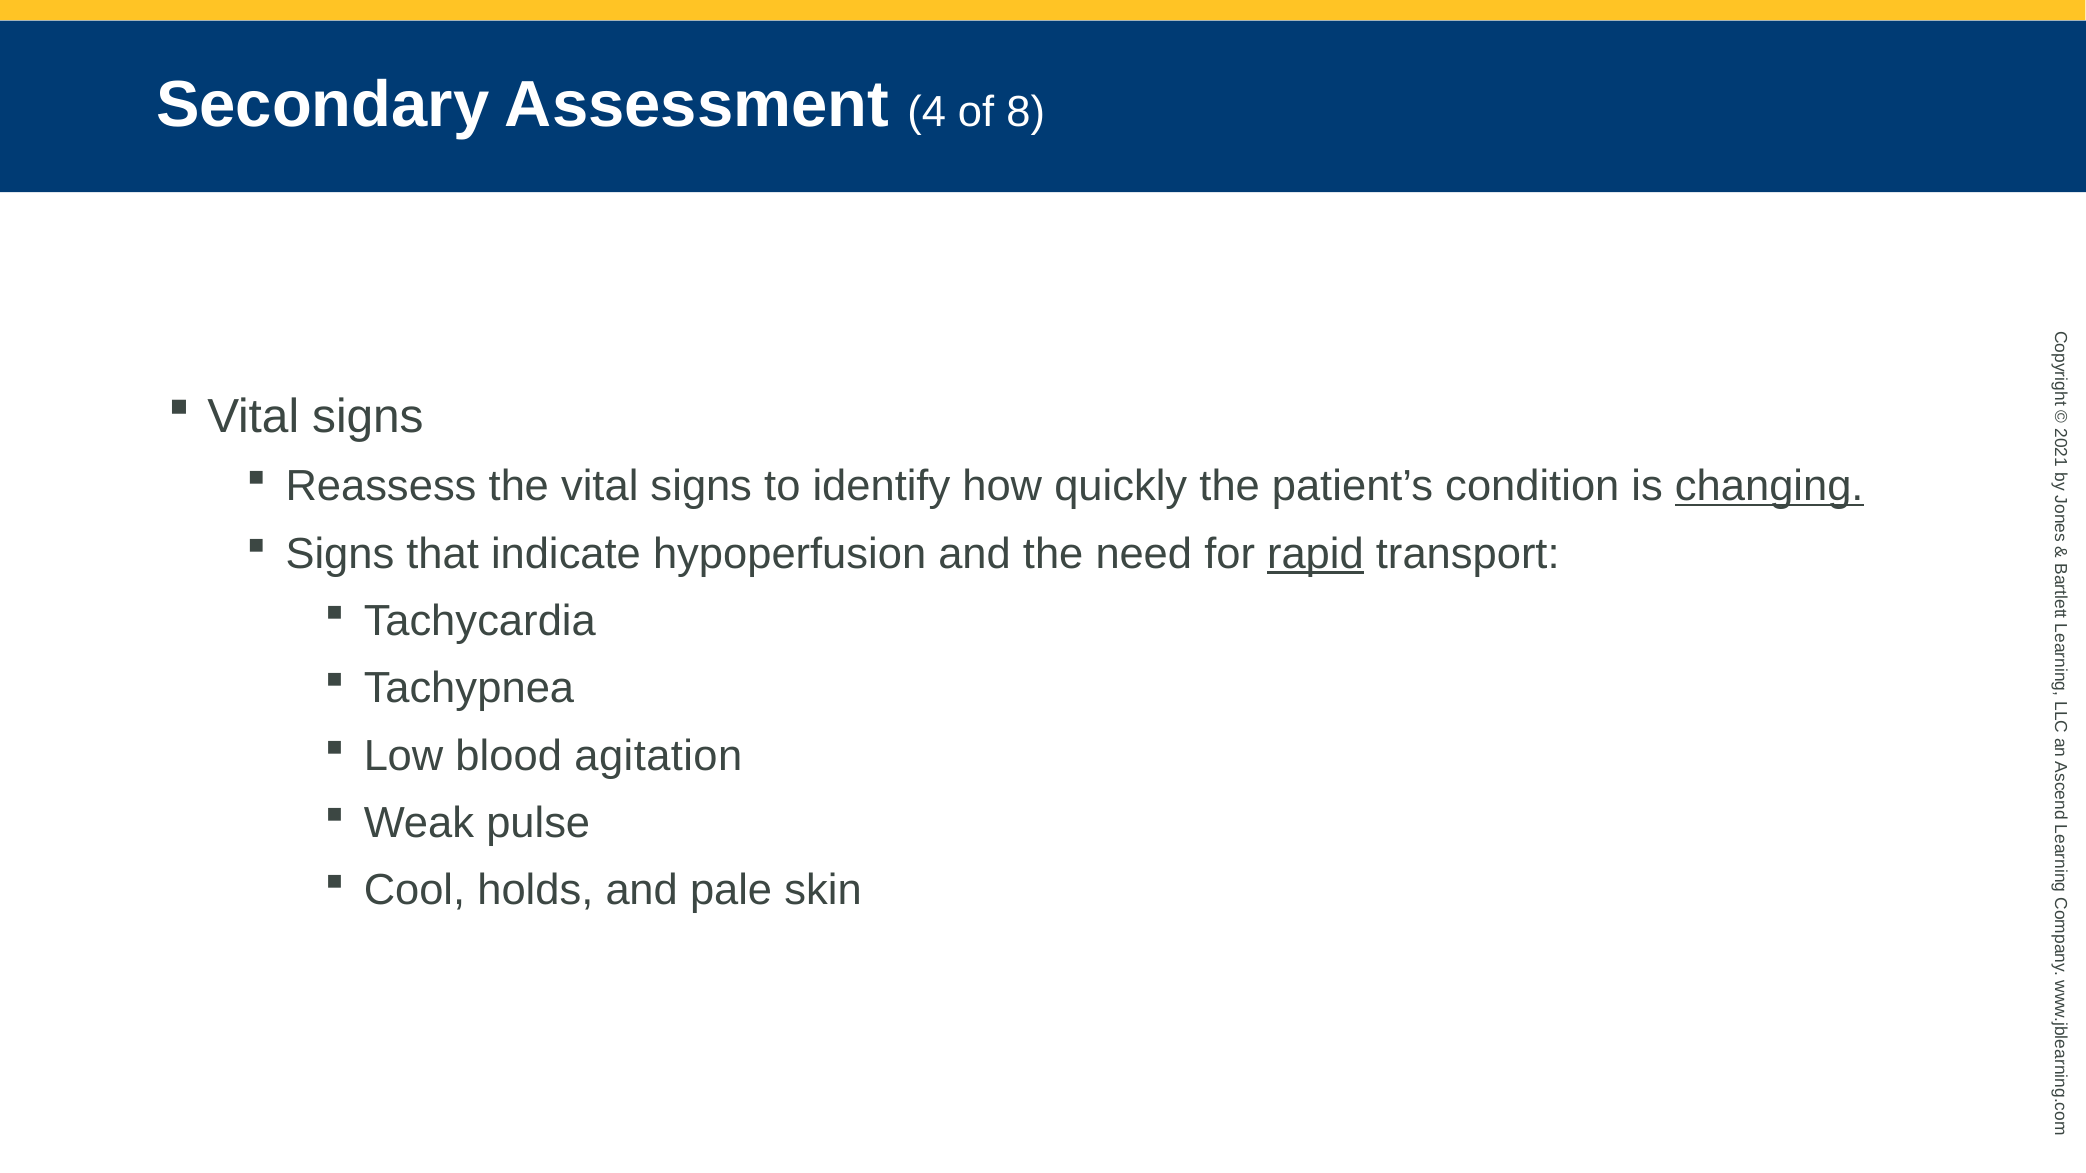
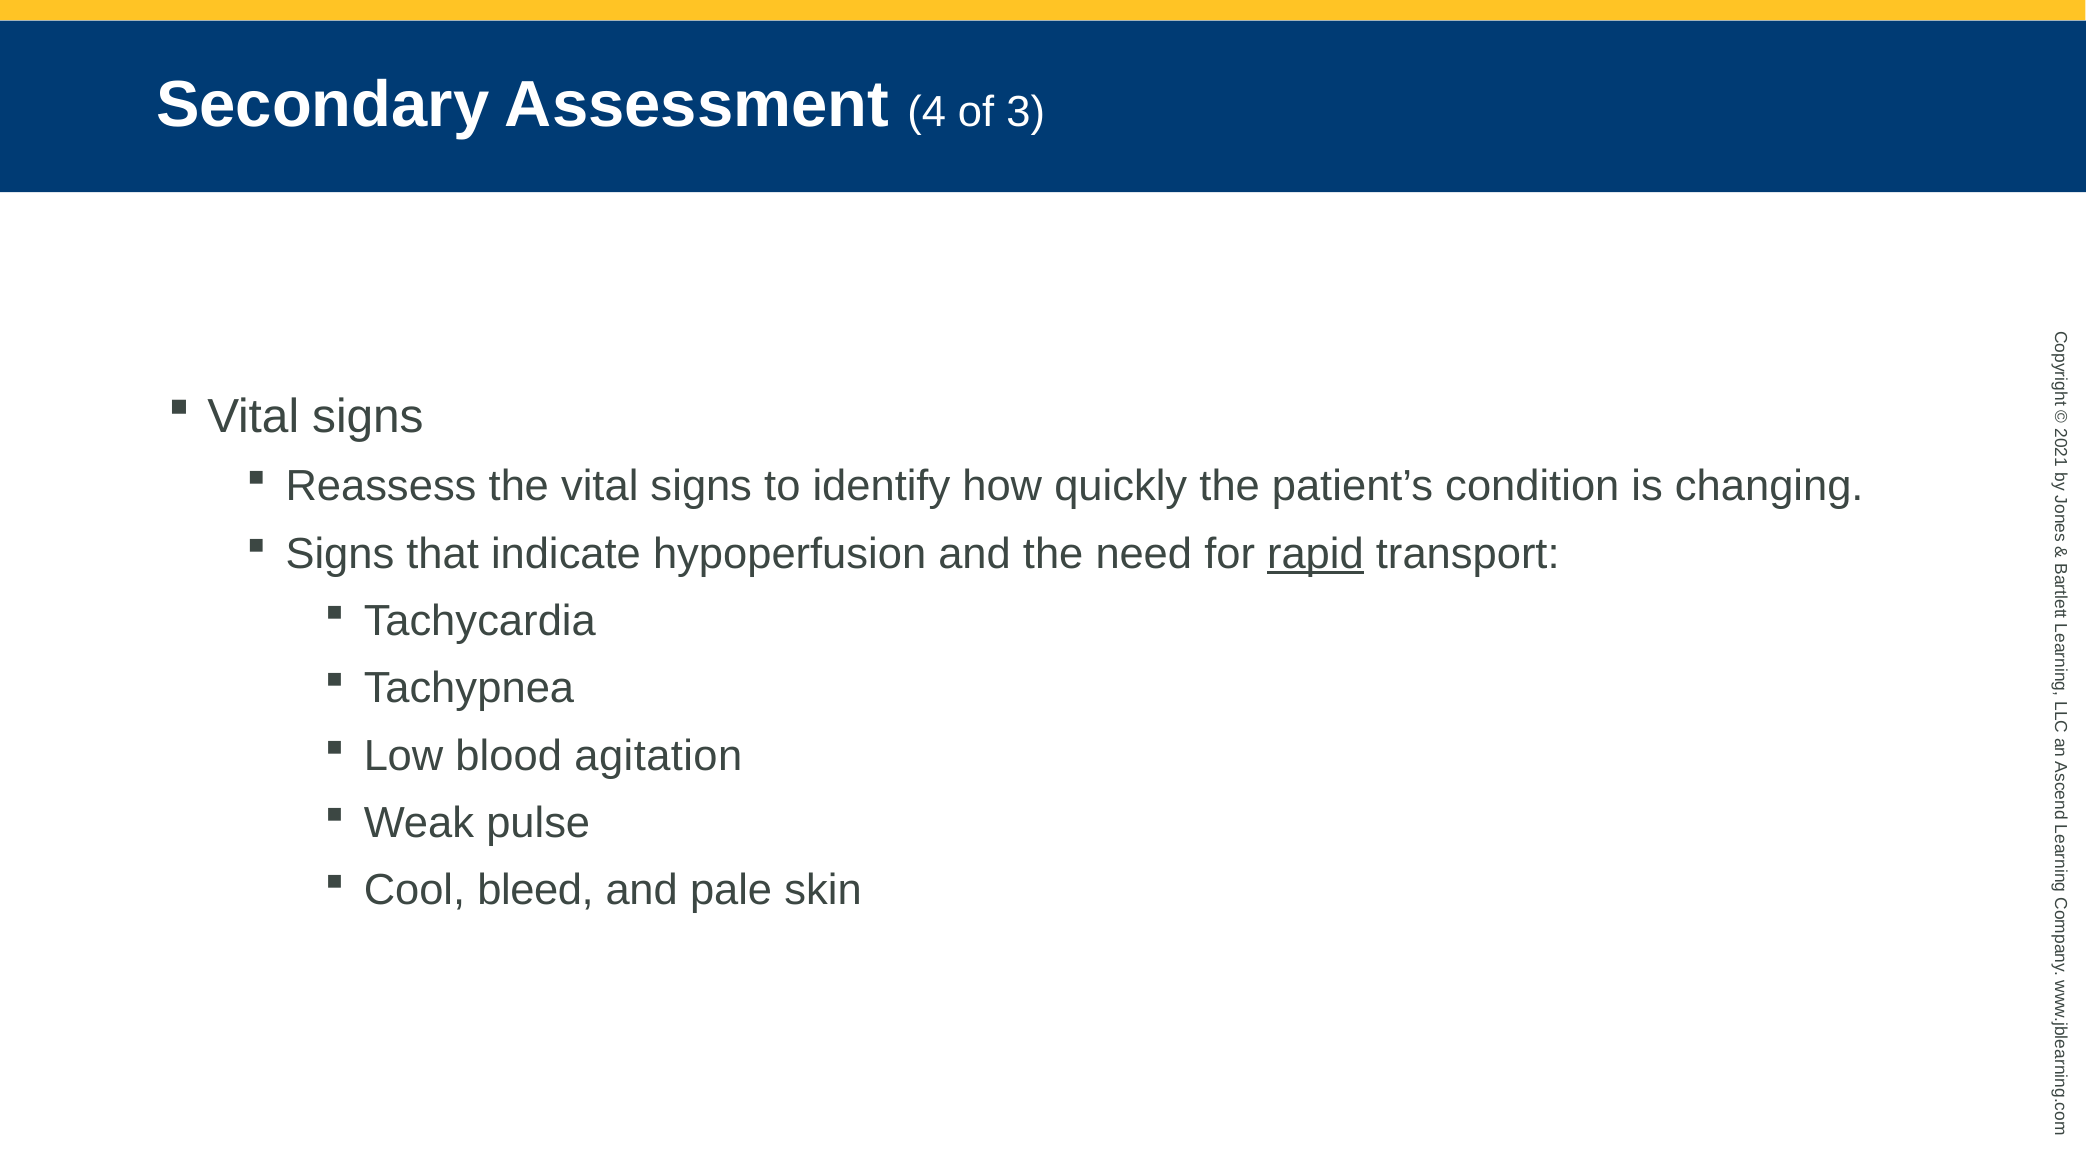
8: 8 -> 3
changing underline: present -> none
holds: holds -> bleed
